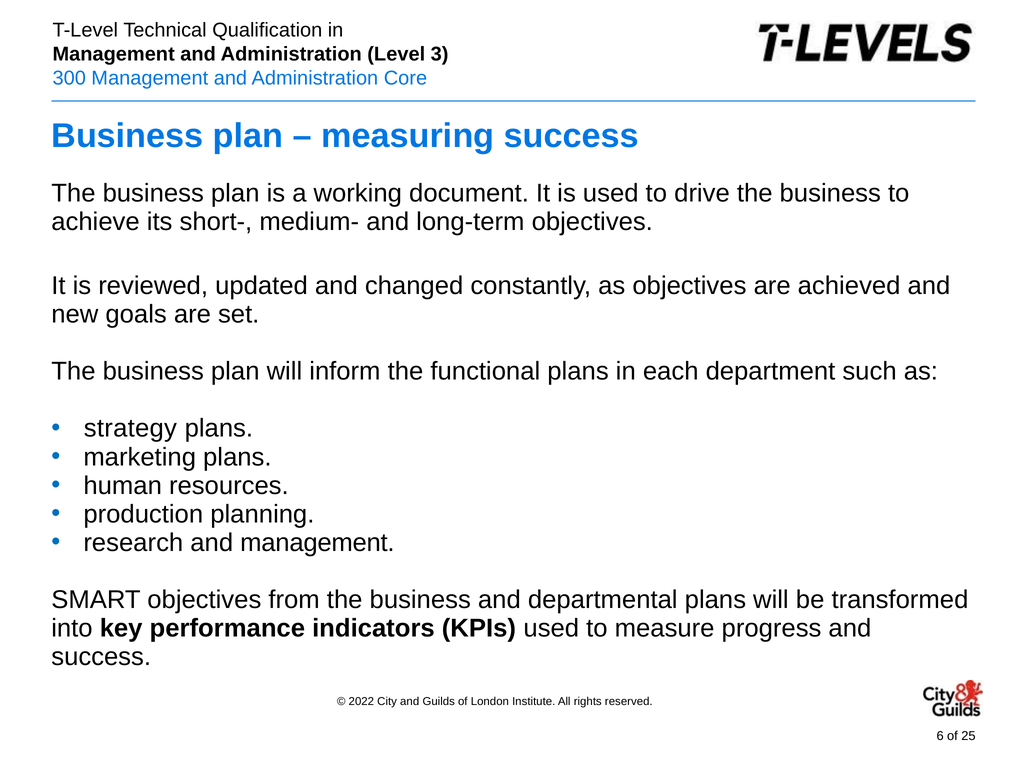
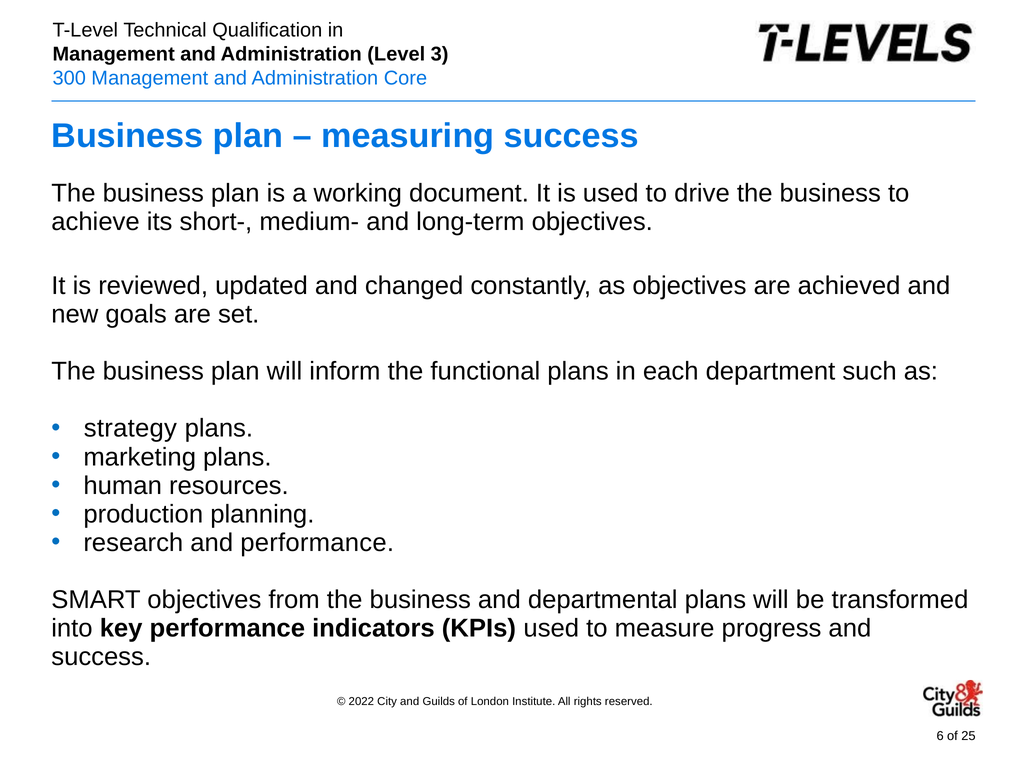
and management: management -> performance
